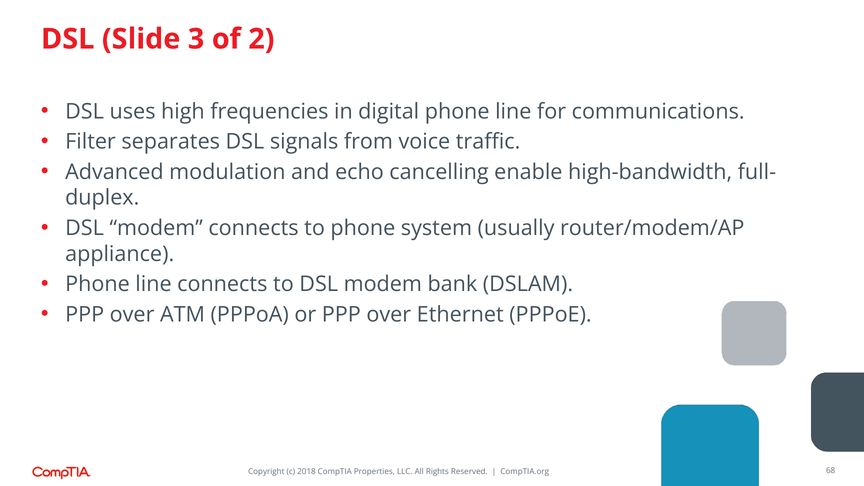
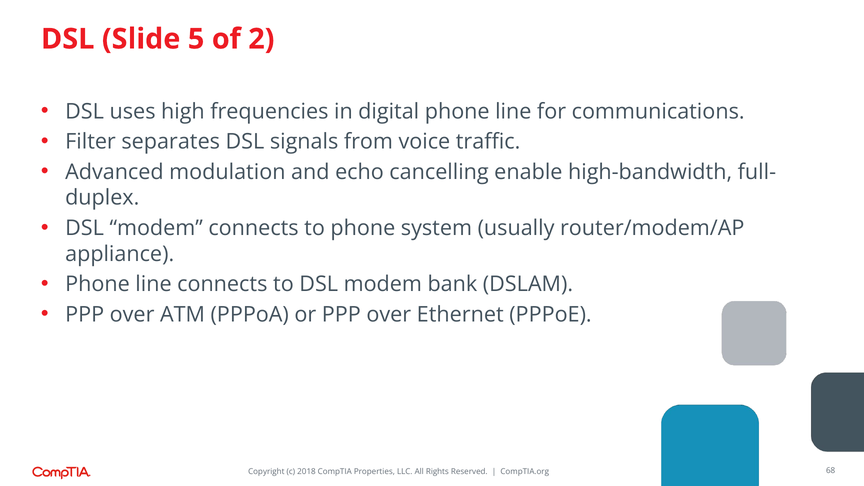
3: 3 -> 5
